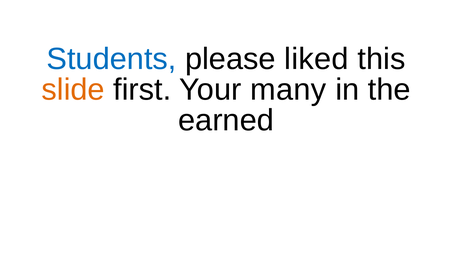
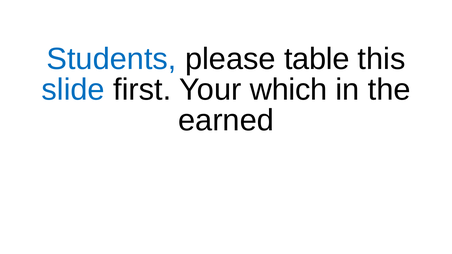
liked: liked -> table
slide colour: orange -> blue
many: many -> which
